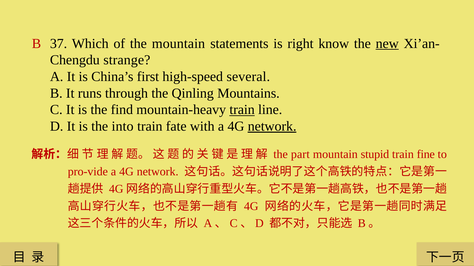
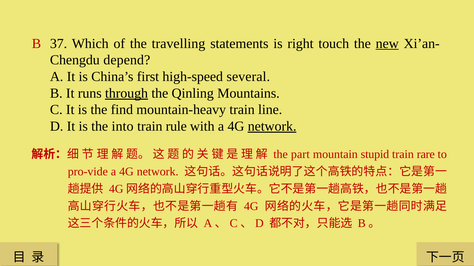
the mountain: mountain -> travelling
know: know -> touch
strange: strange -> depend
through underline: none -> present
train at (242, 110) underline: present -> none
fate: fate -> rule
fine: fine -> rare
